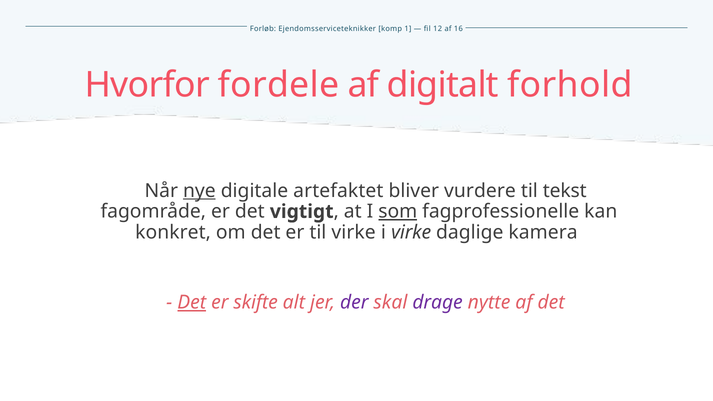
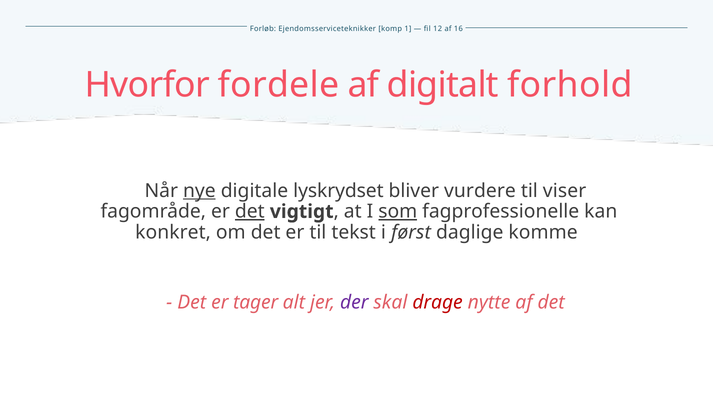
artefaktet: artefaktet -> lyskrydset
tekst: tekst -> viser
det at (250, 212) underline: none -> present
til virke: virke -> tekst
i virke: virke -> først
kamera: kamera -> komme
Det at (192, 303) underline: present -> none
skifte: skifte -> tager
drage colour: purple -> red
